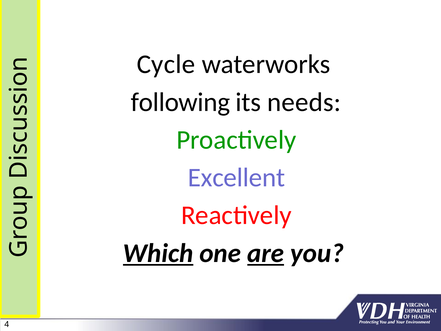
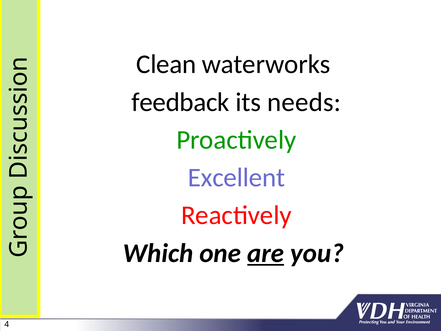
Cycle: Cycle -> Clean
following: following -> feedback
Which underline: present -> none
